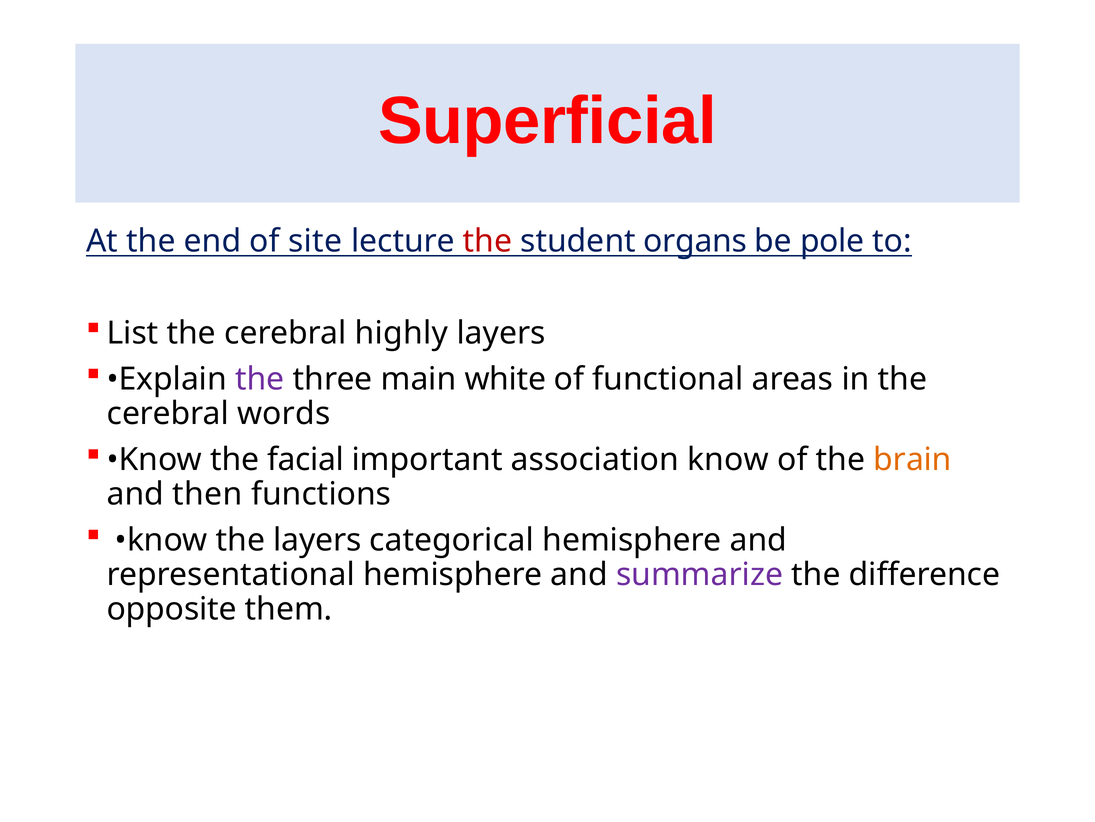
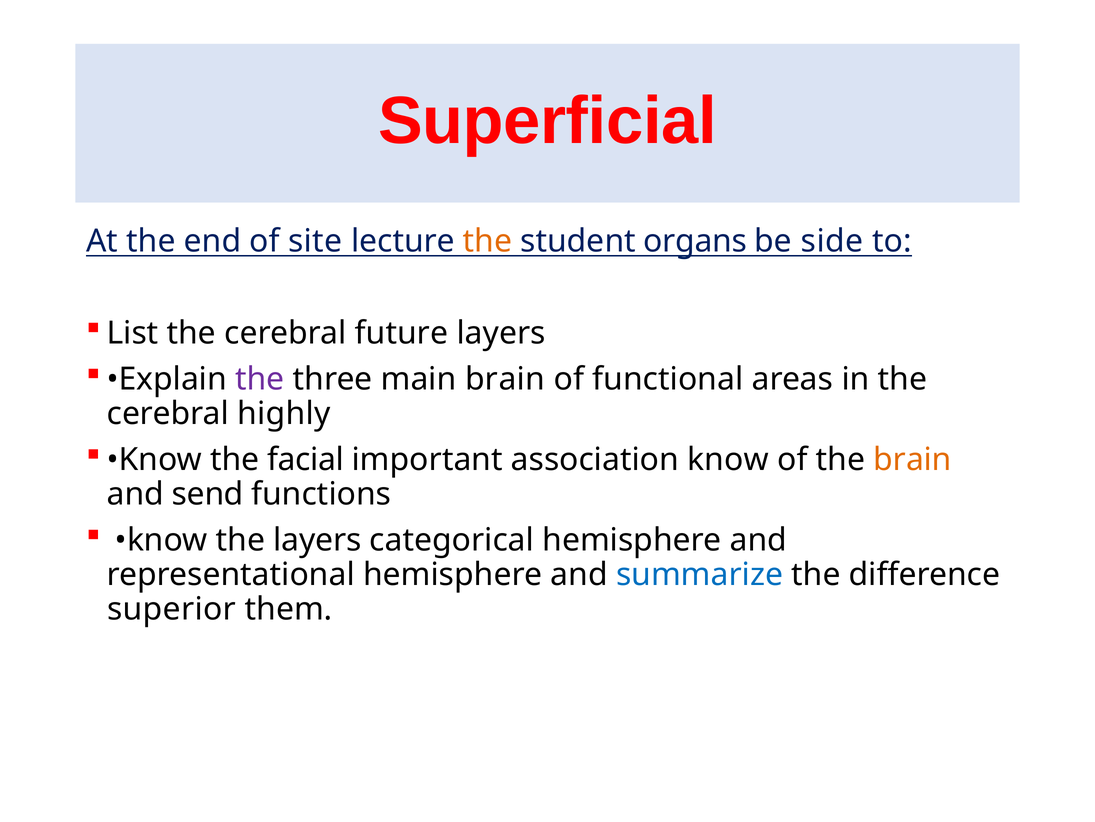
the at (487, 241) colour: red -> orange
pole: pole -> side
highly: highly -> future
main white: white -> brain
words: words -> highly
then: then -> send
summarize colour: purple -> blue
opposite: opposite -> superior
